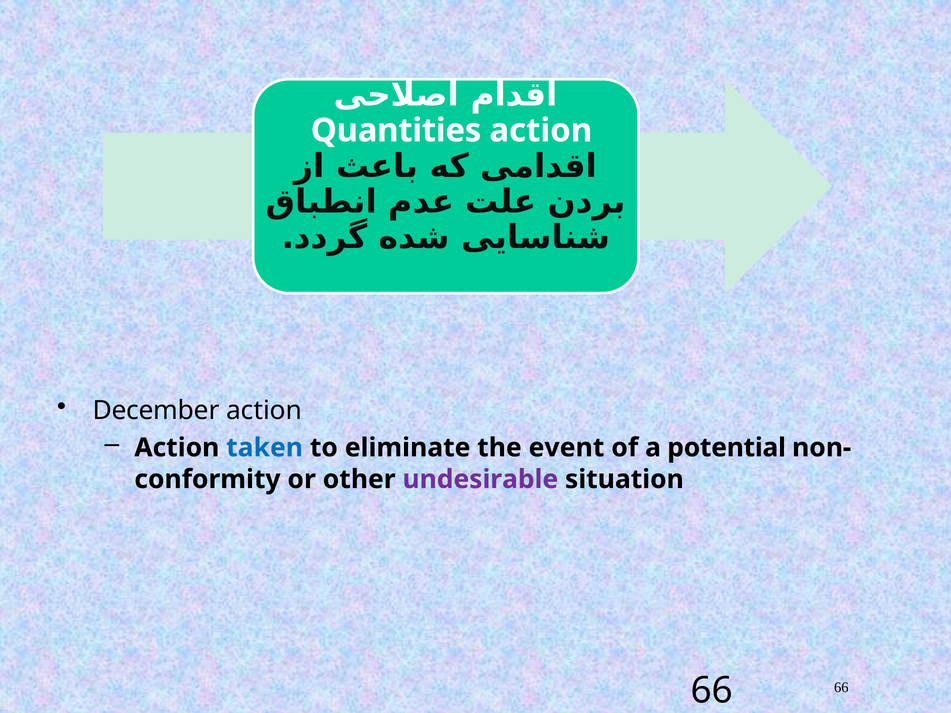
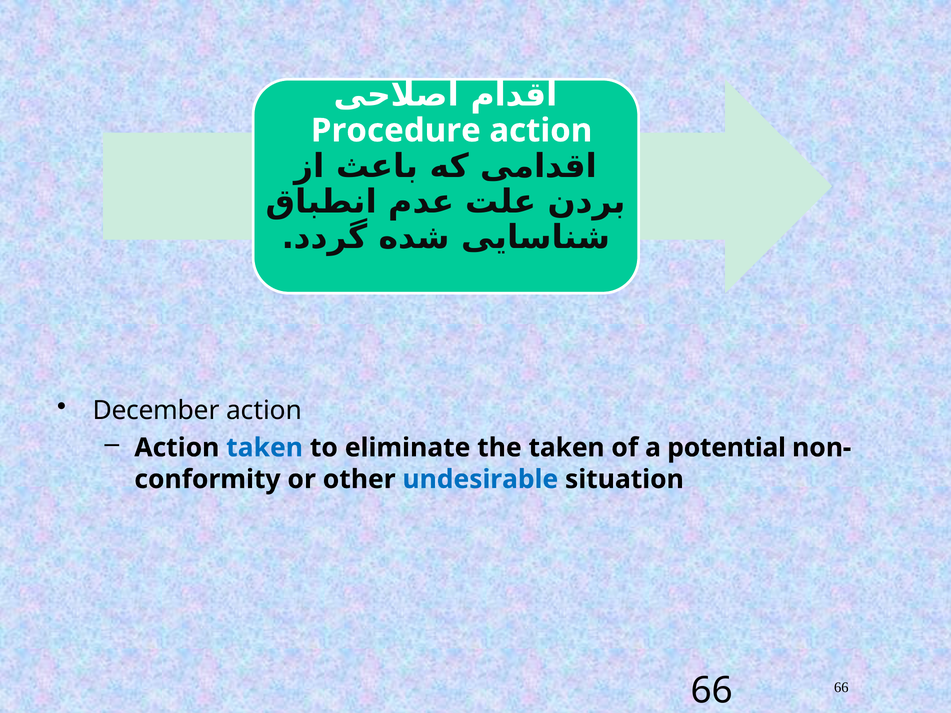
Quantities: Quantities -> Procedure
the event: event -> taken
undesirable colour: purple -> blue
